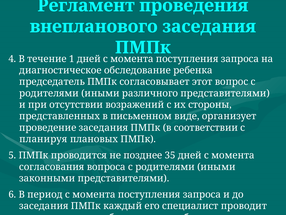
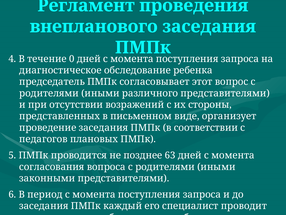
1: 1 -> 0
планируя at (43, 139): планируя -> педагогов
35: 35 -> 63
